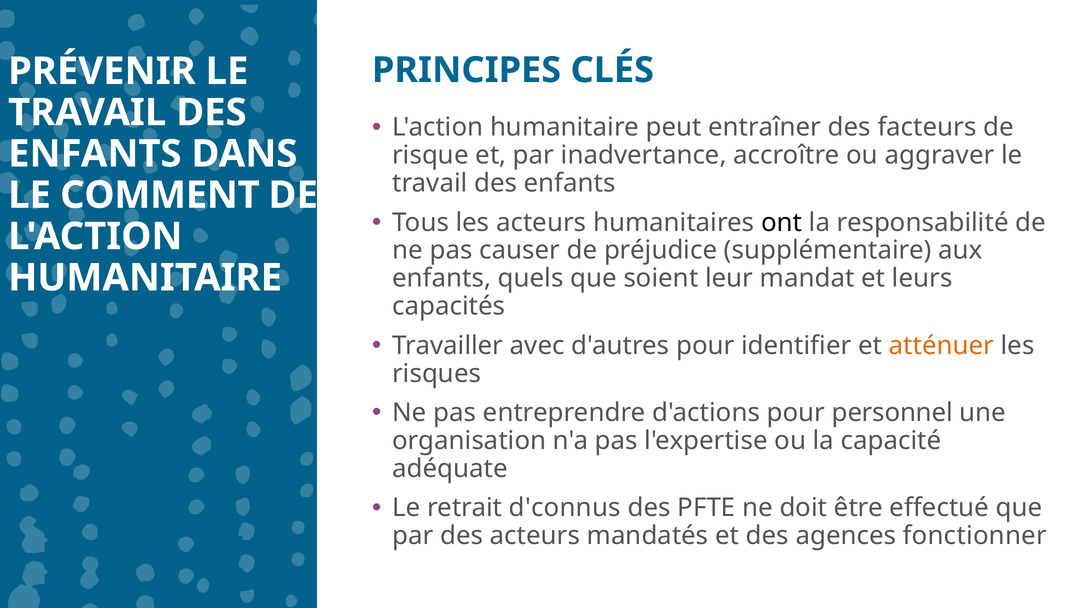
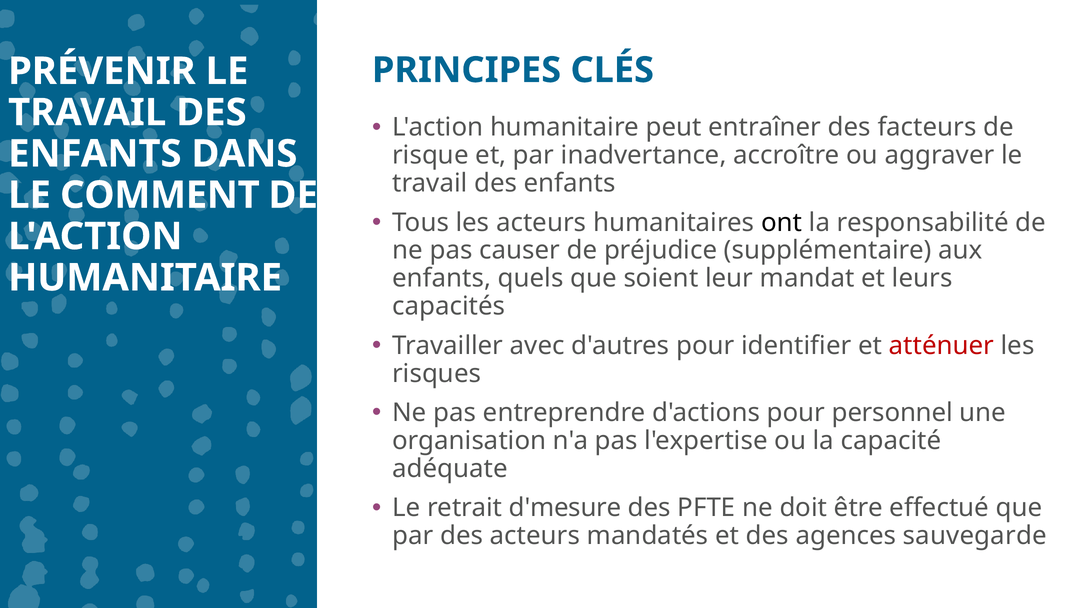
atténuer colour: orange -> red
d'connus: d'connus -> d'mesure
fonctionner: fonctionner -> sauvegarde
